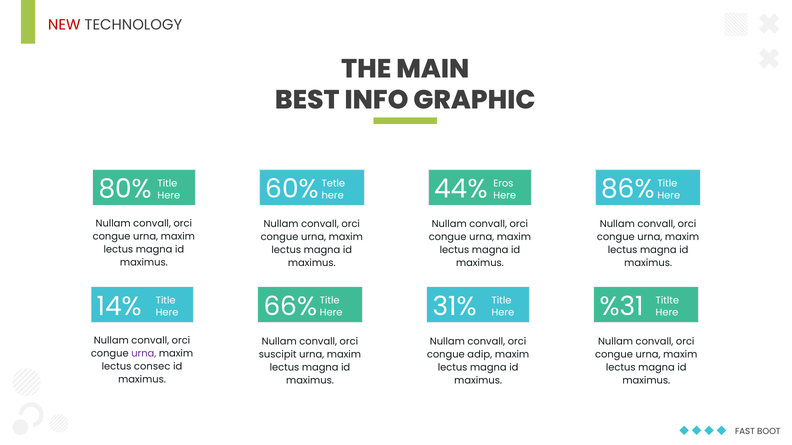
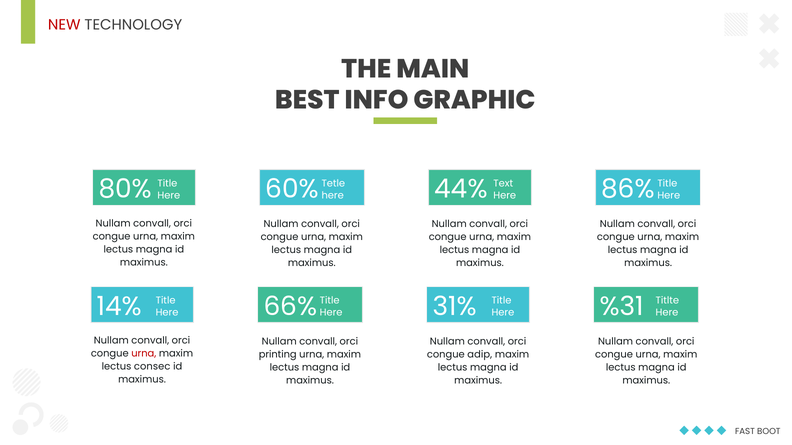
Eros: Eros -> Text
urna at (144, 354) colour: purple -> red
suscipit: suscipit -> printing
